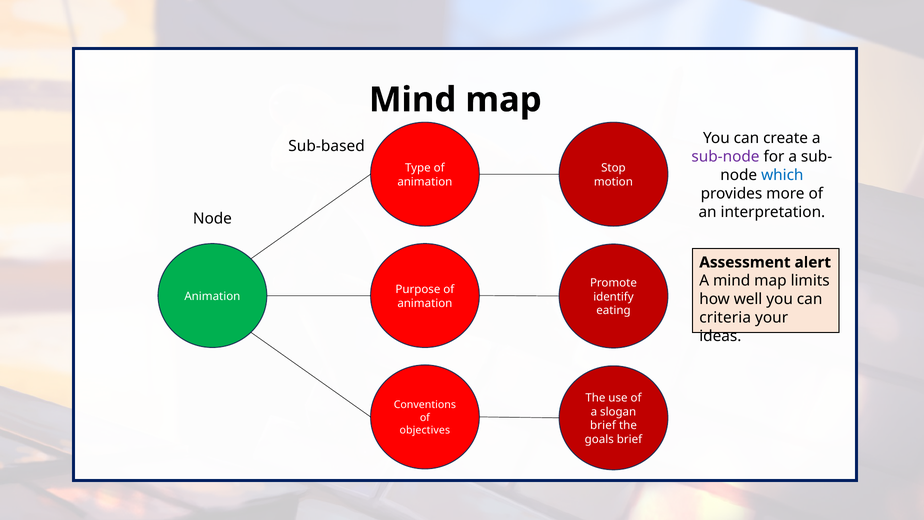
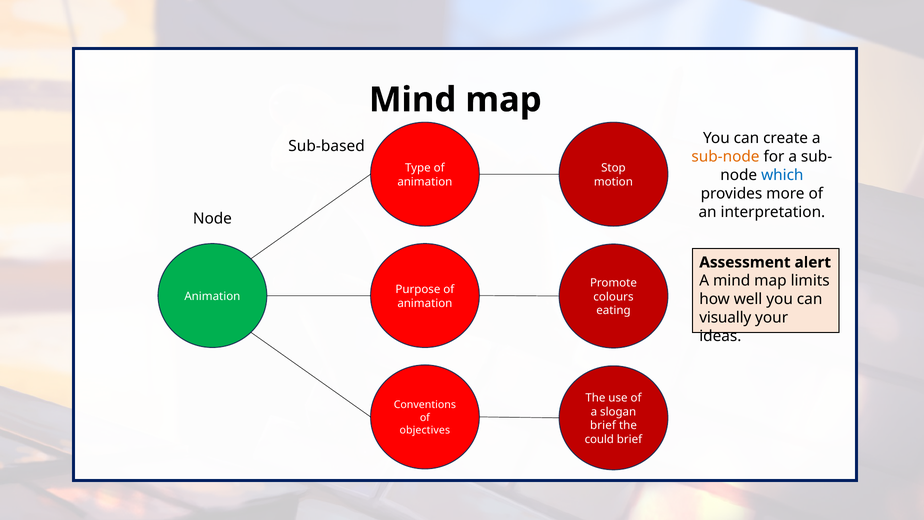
sub-node colour: purple -> orange
identify: identify -> colours
criteria: criteria -> visually
goals: goals -> could
